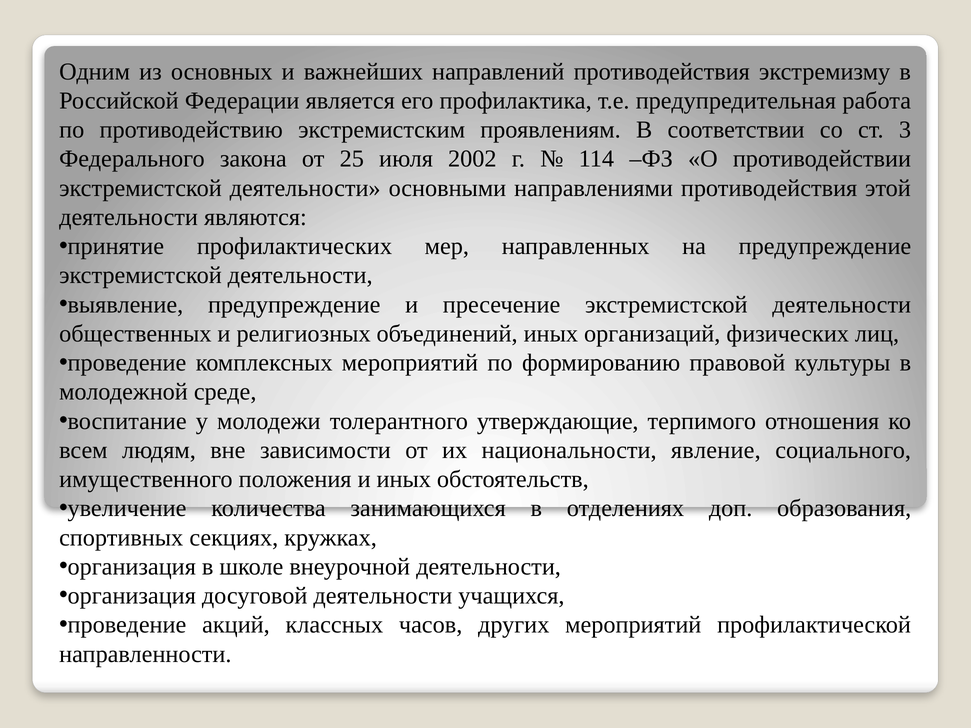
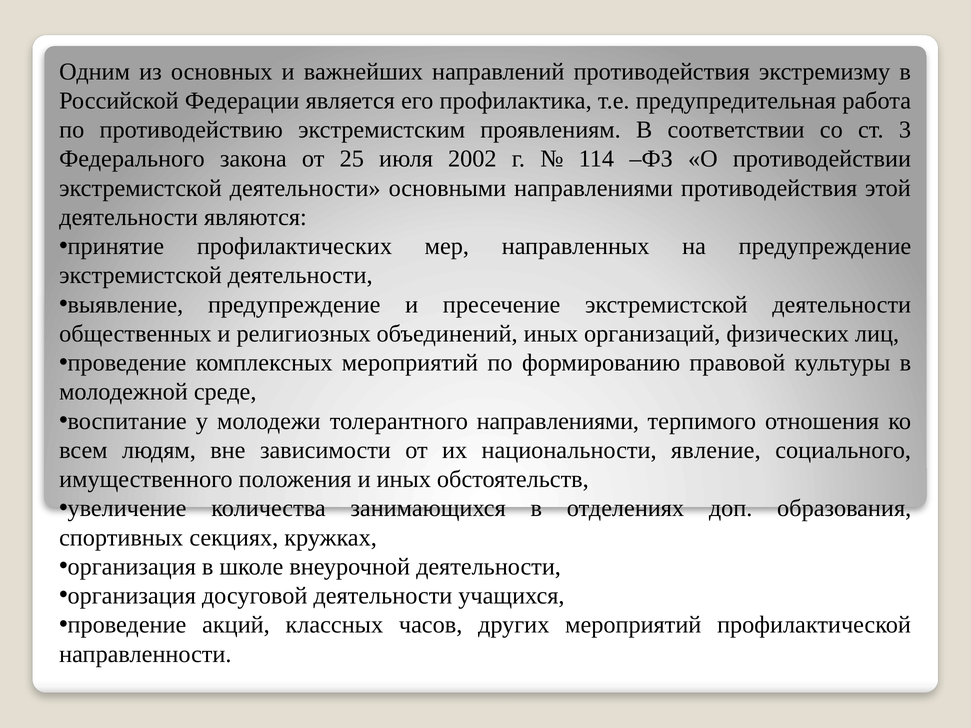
толерантного утверждающие: утверждающие -> направлениями
